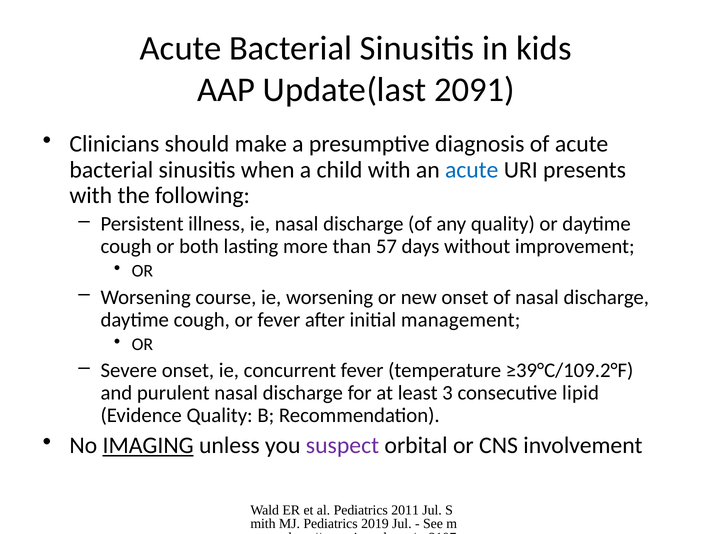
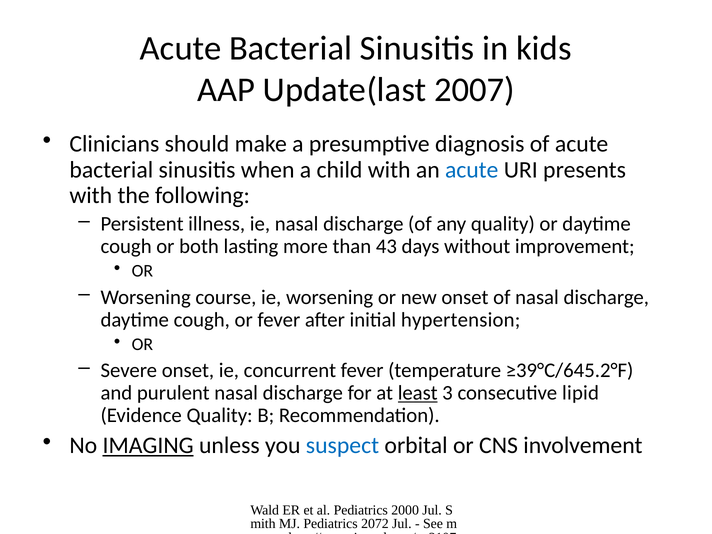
2091: 2091 -> 2007
57: 57 -> 43
management: management -> hypertension
≥39°C/109.2°F: ≥39°C/109.2°F -> ≥39°C/645.2°F
least underline: none -> present
suspect colour: purple -> blue
2011: 2011 -> 2000
2019: 2019 -> 2072
